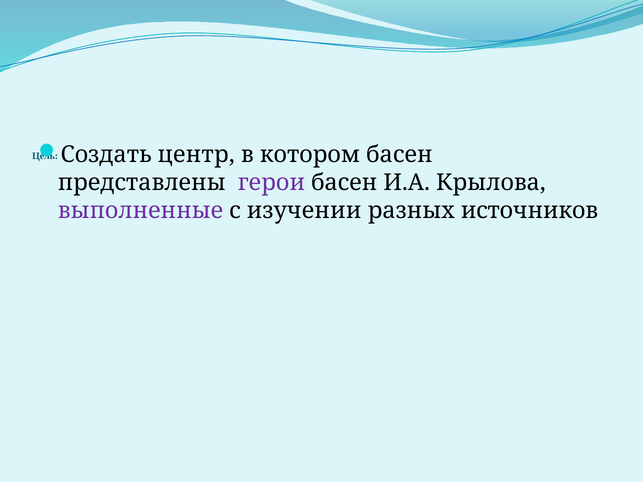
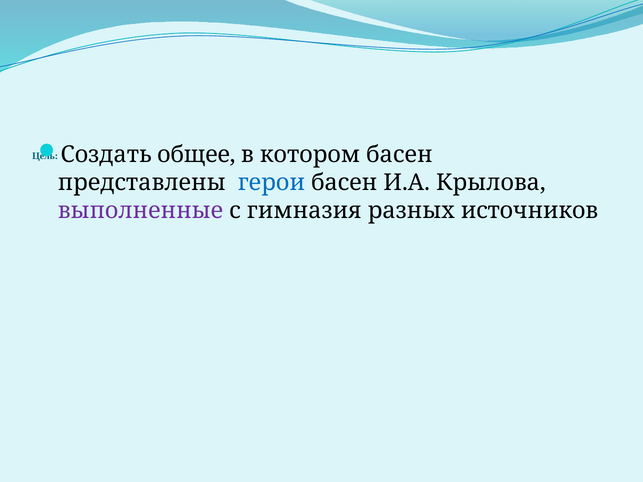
центр: центр -> общее
герои colour: purple -> blue
изучении: изучении -> гимназия
